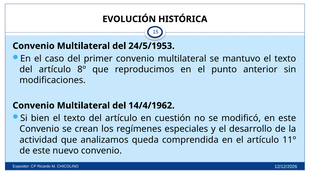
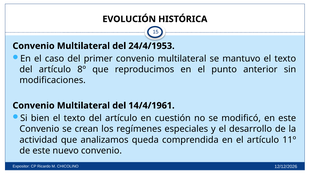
24/5/1953: 24/5/1953 -> 24/4/1953
14/4/1962: 14/4/1962 -> 14/4/1961
